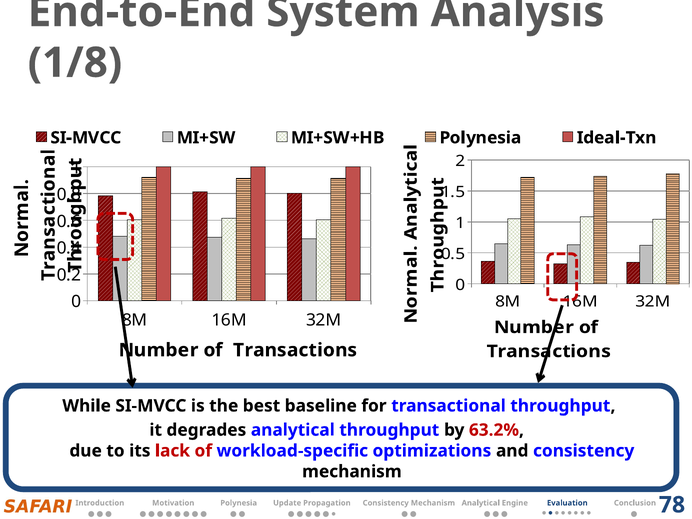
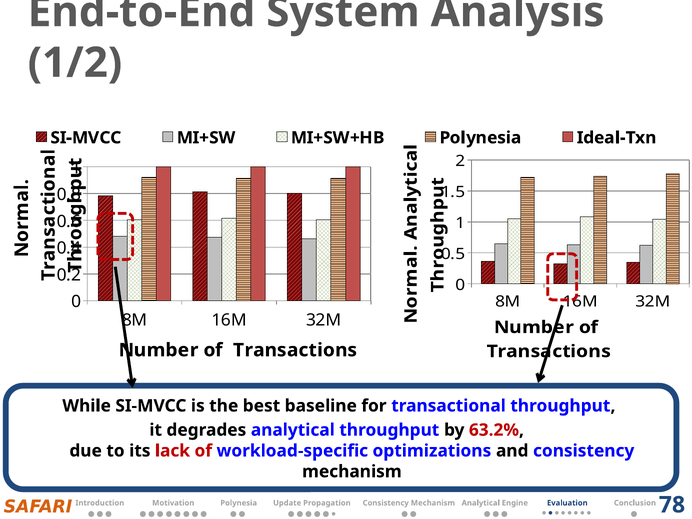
1/8: 1/8 -> 1/2
